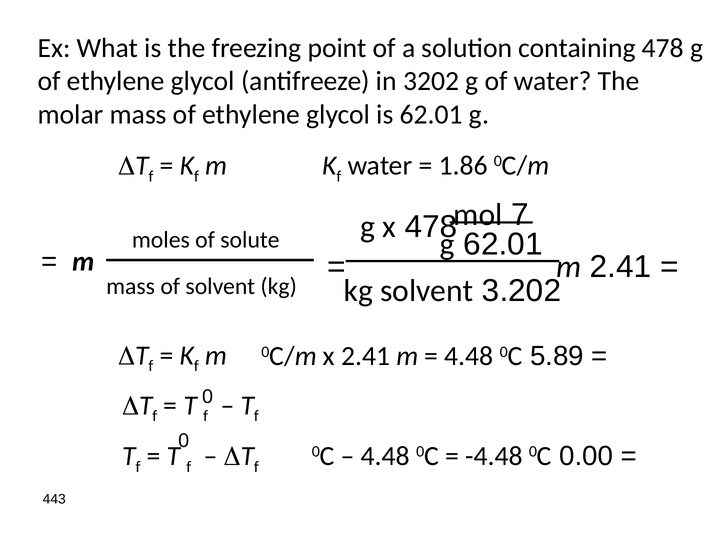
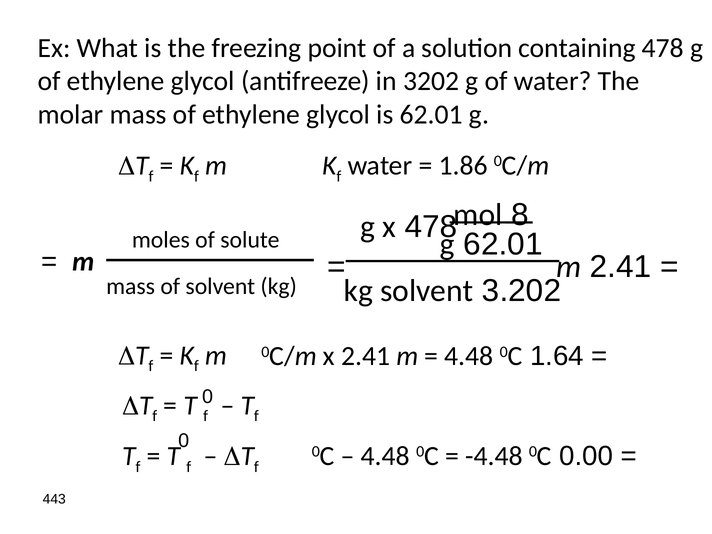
7: 7 -> 8
5.89: 5.89 -> 1.64
